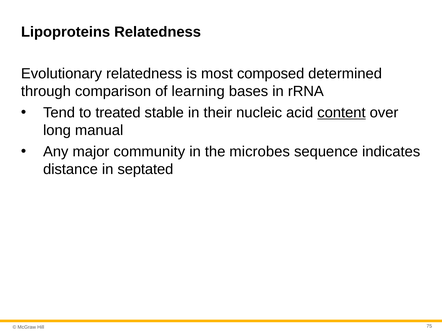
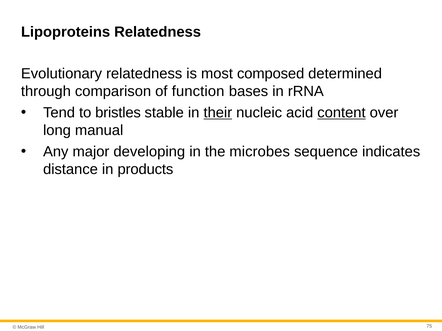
learning: learning -> function
treated: treated -> bristles
their underline: none -> present
community: community -> developing
septated: septated -> products
